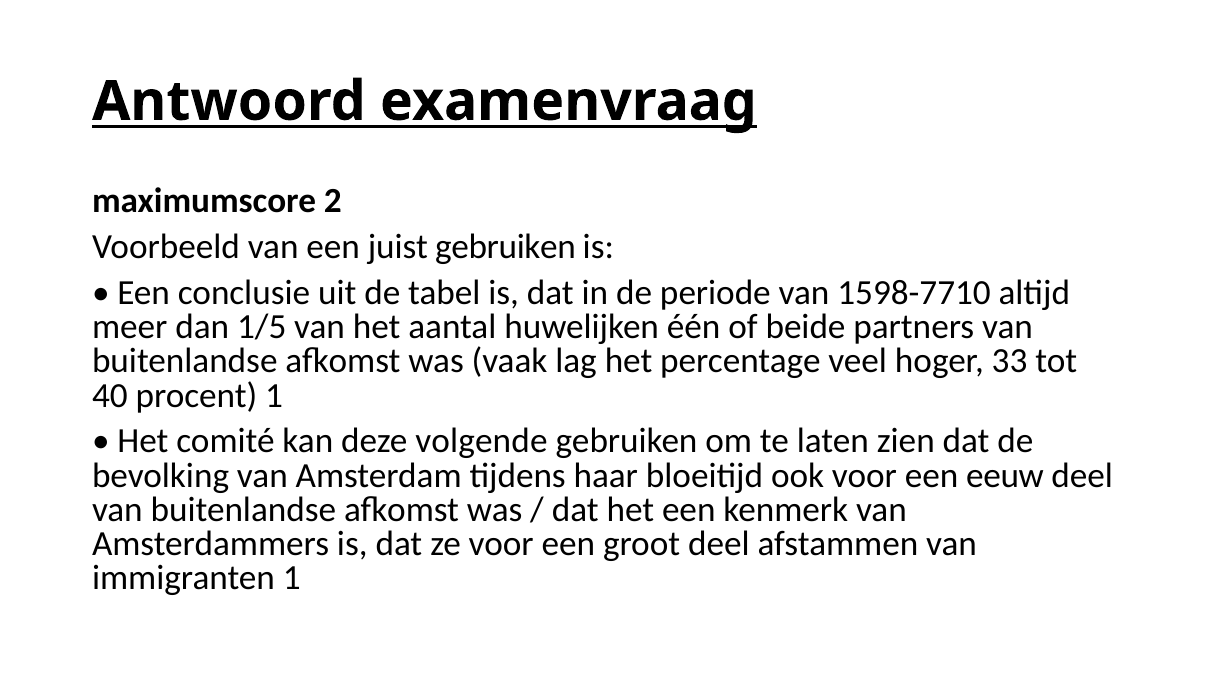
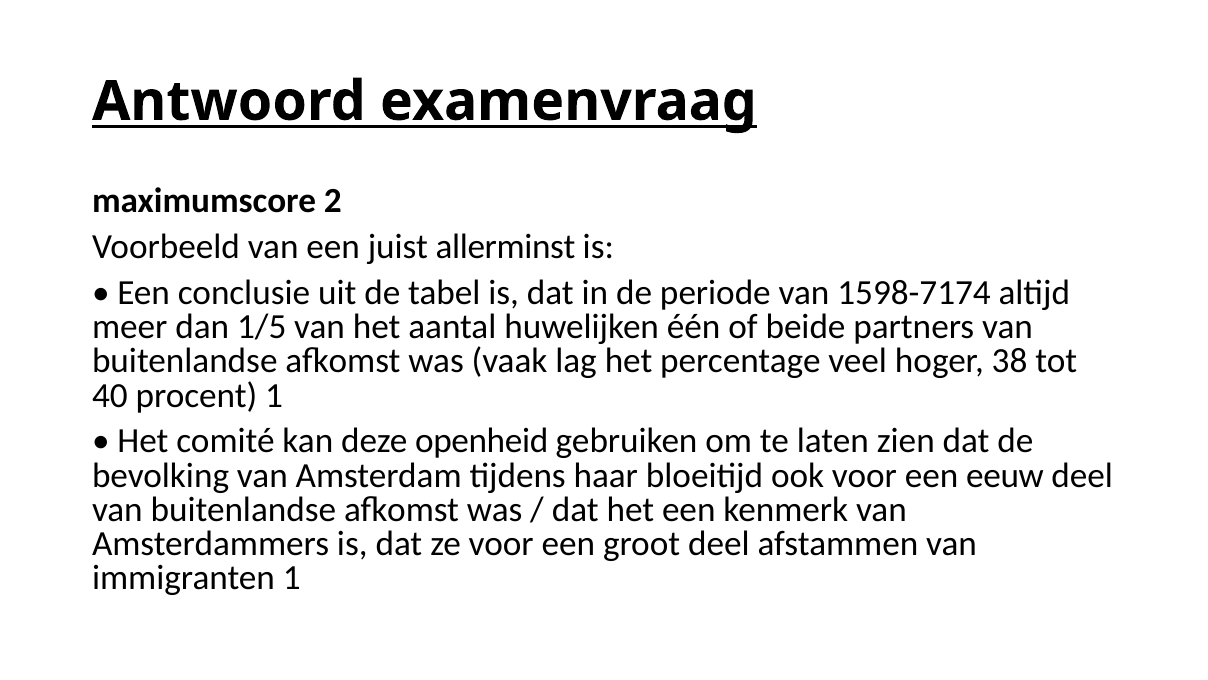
juist gebruiken: gebruiken -> allerminst
1598-7710: 1598-7710 -> 1598-7174
33: 33 -> 38
volgende: volgende -> openheid
